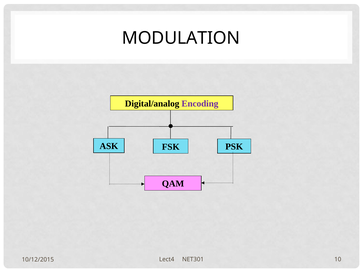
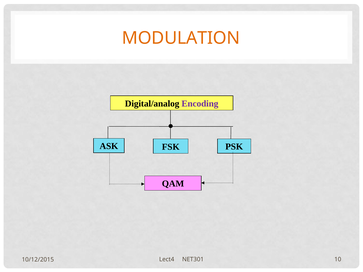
MODULATION colour: black -> orange
